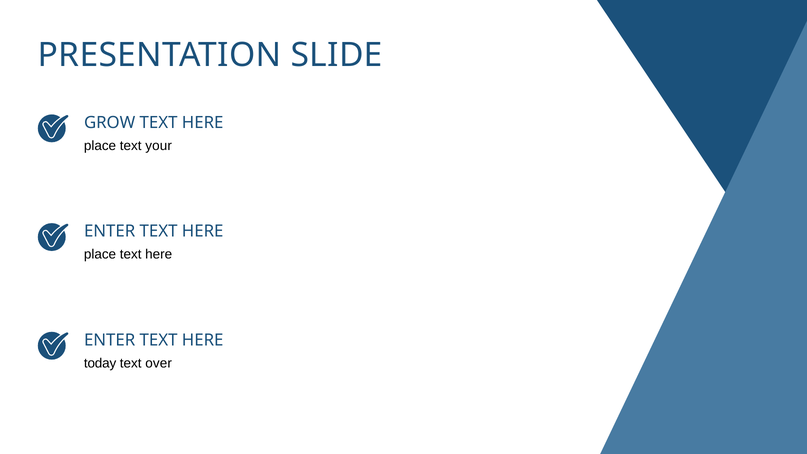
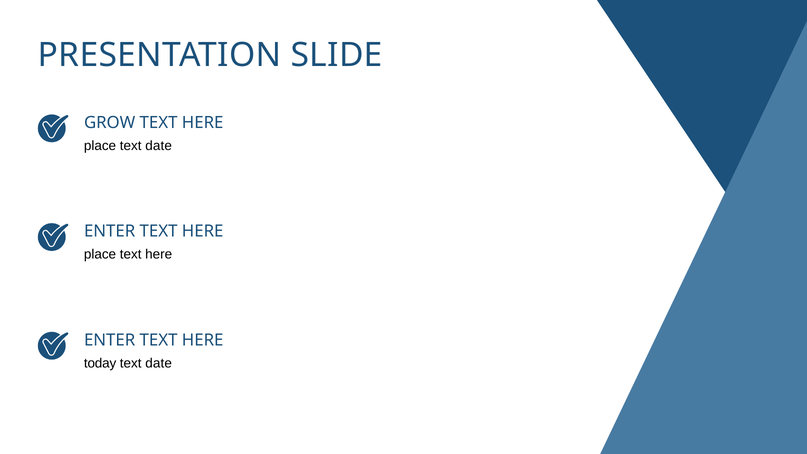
place text your: your -> date
over at (159, 363): over -> date
